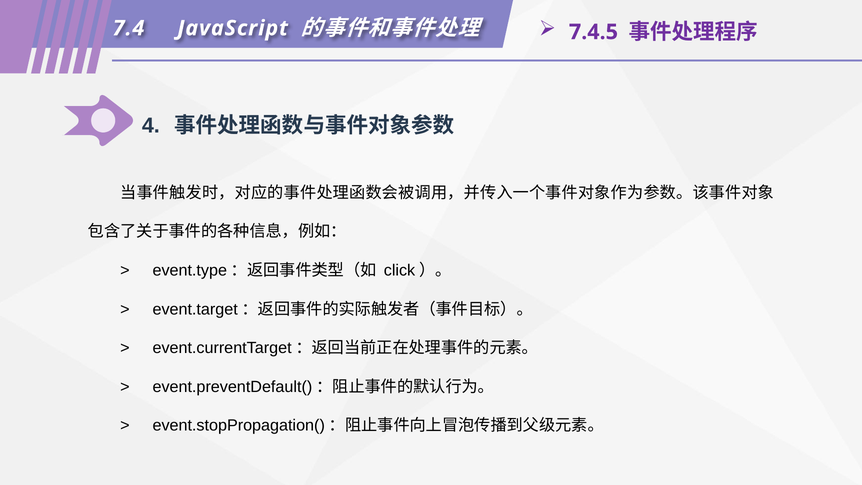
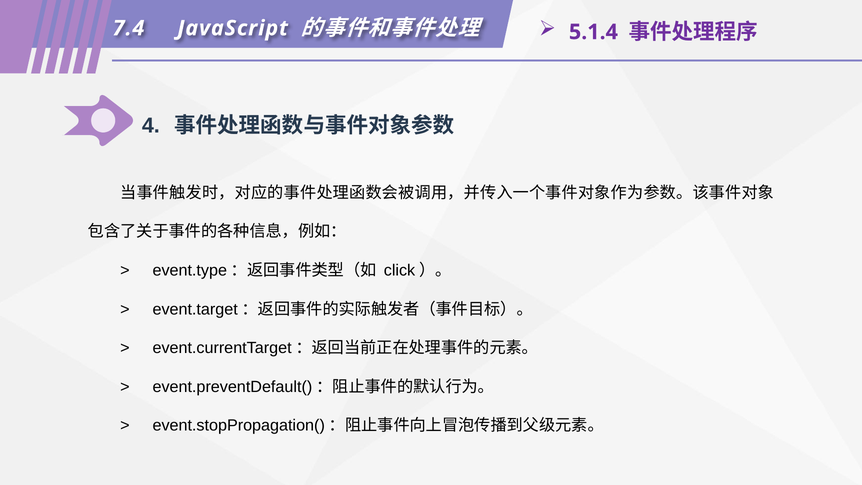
7.4.5: 7.4.5 -> 5.1.4
